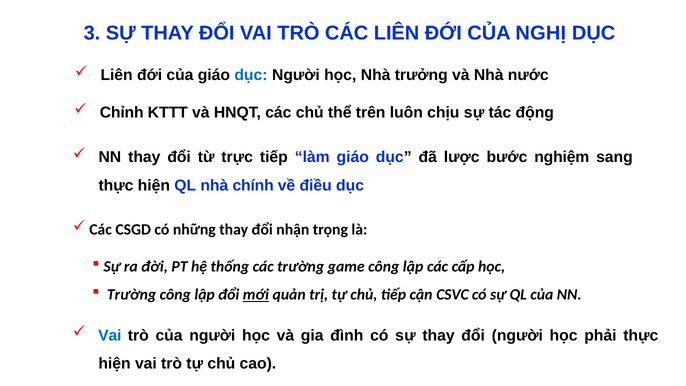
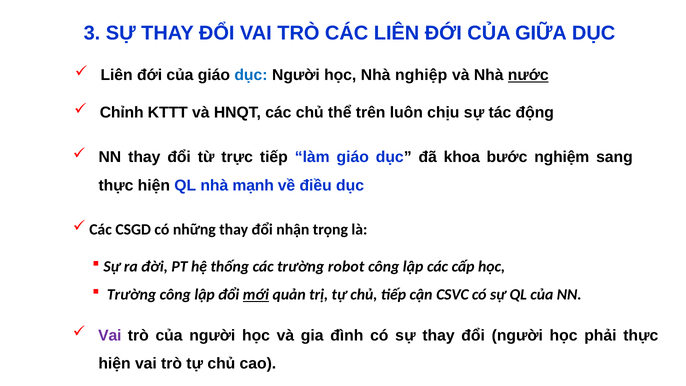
NGHỊ: NGHỊ -> GIỮA
trưởng: trưởng -> nghiệp
nước underline: none -> present
lược: lược -> khoa
chính: chính -> mạnh
game: game -> robot
Vai at (110, 335) colour: blue -> purple
